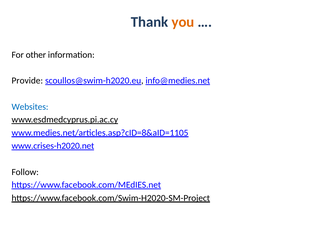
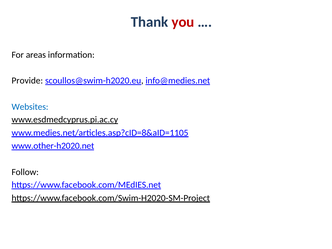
you colour: orange -> red
other: other -> areas
www.crises-h2020.net: www.crises-h2020.net -> www.other-h2020.net
